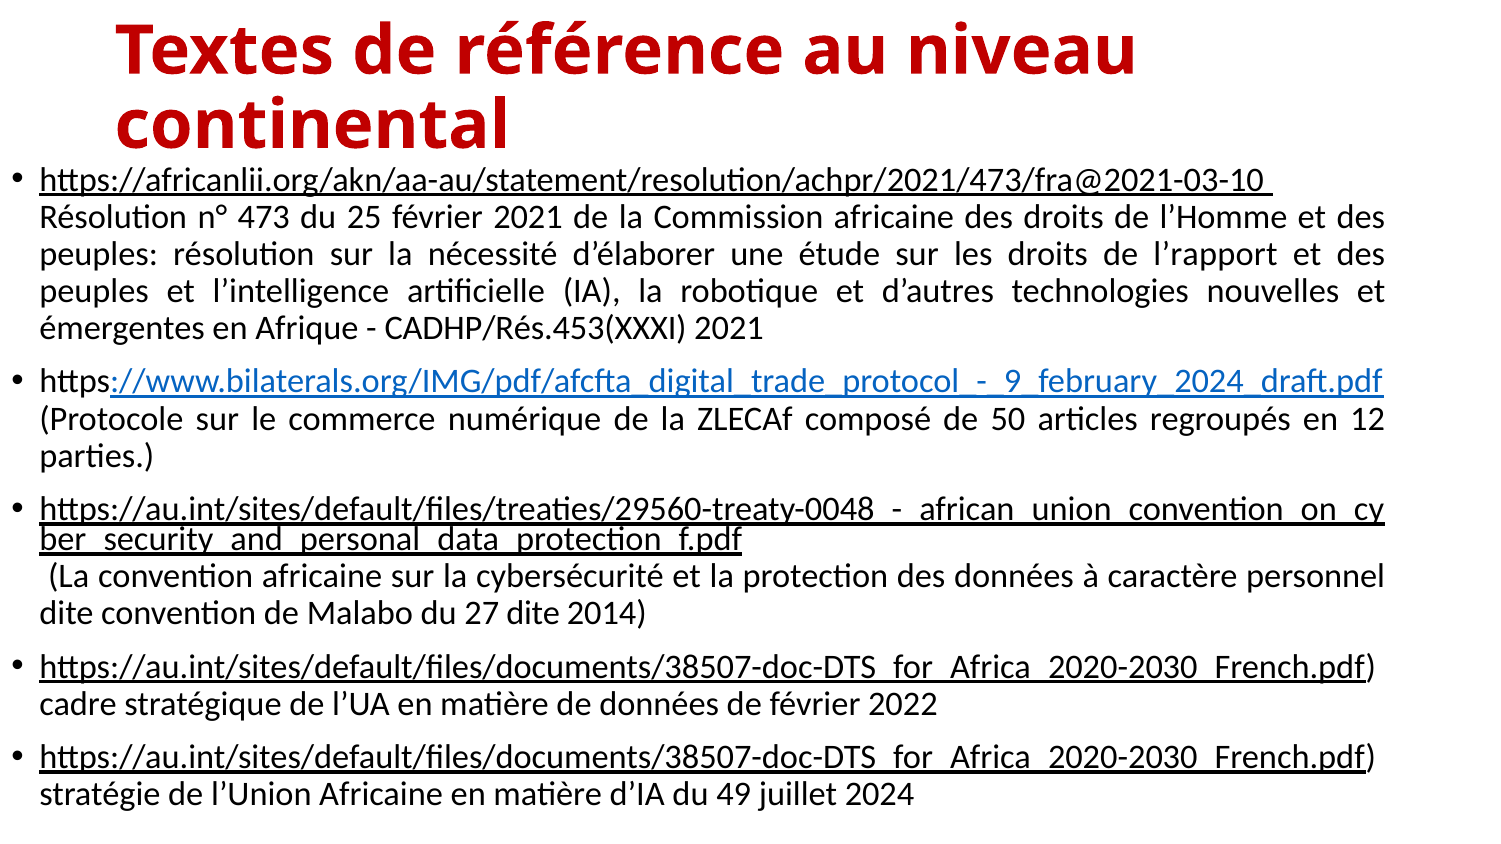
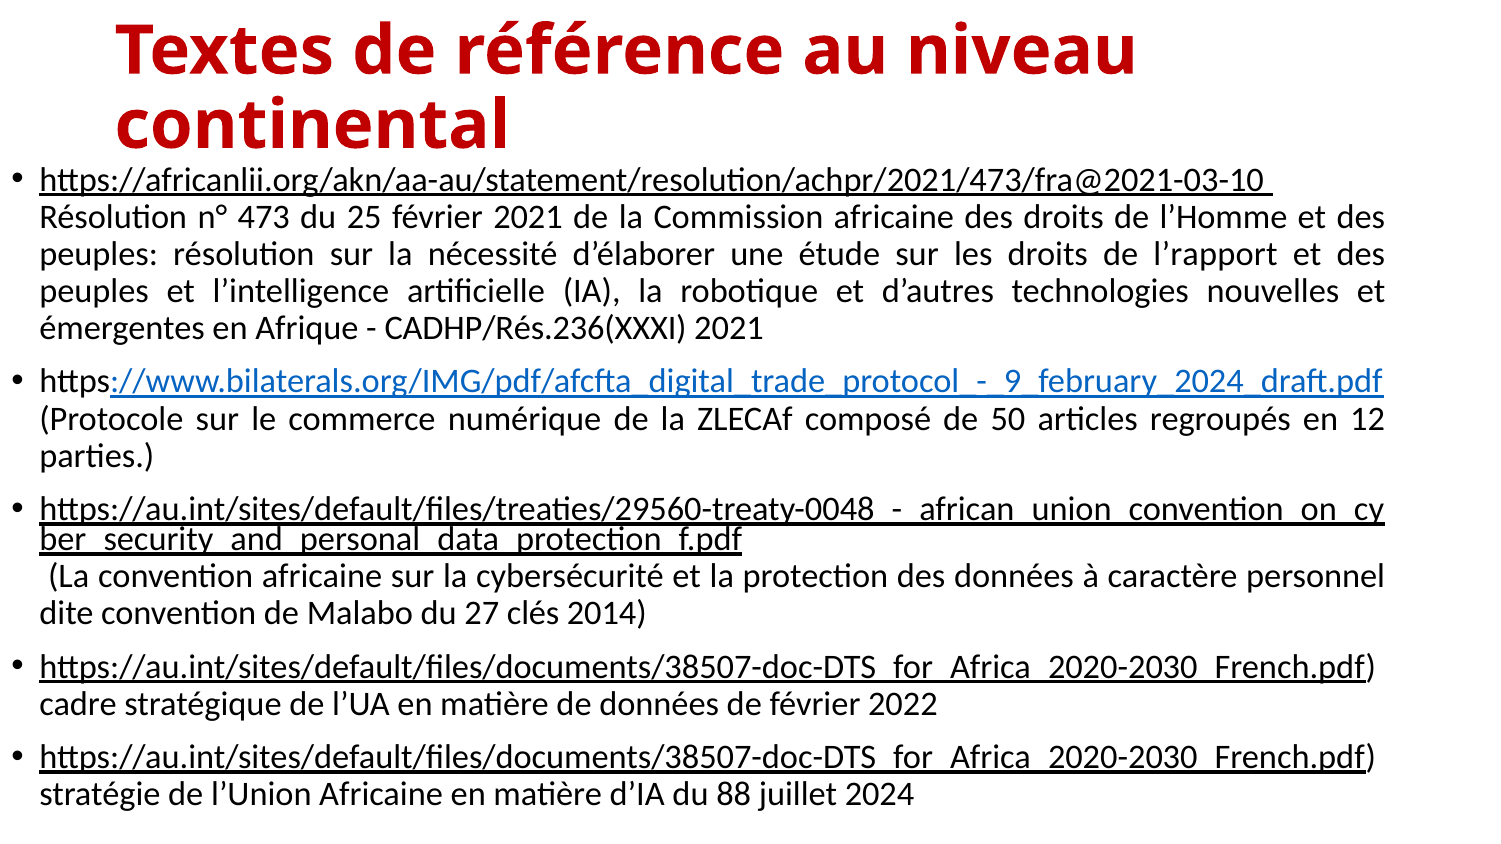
CADHP/Rés.453(XXXI: CADHP/Rés.453(XXXI -> CADHP/Rés.236(XXXI
27 dite: dite -> clés
49: 49 -> 88
